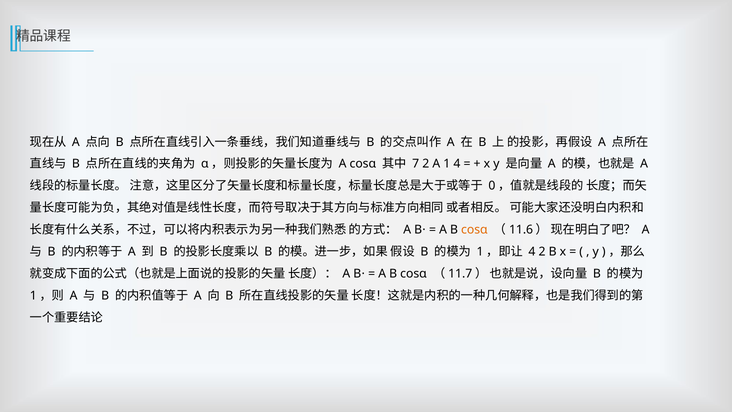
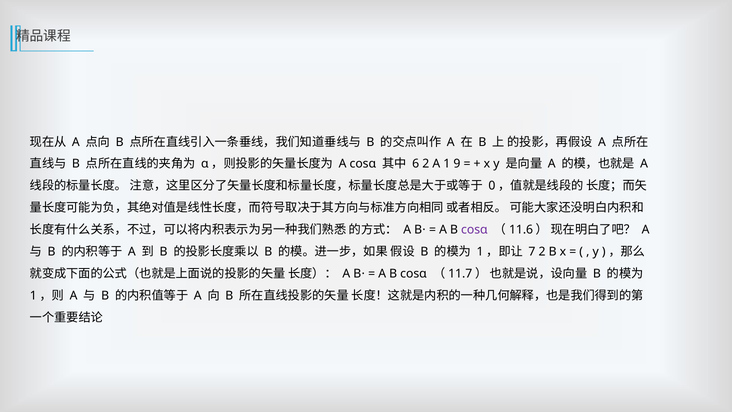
7: 7 -> 6
1 4: 4 -> 9
cosα at (474, 230) colour: orange -> purple
4 at (532, 252): 4 -> 7
